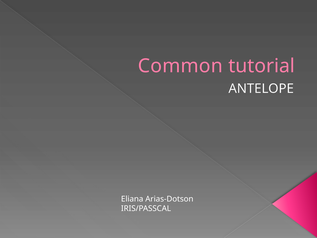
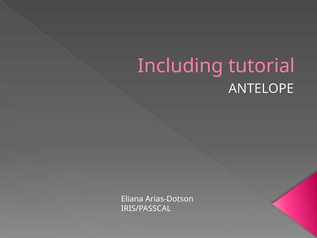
Common: Common -> Including
